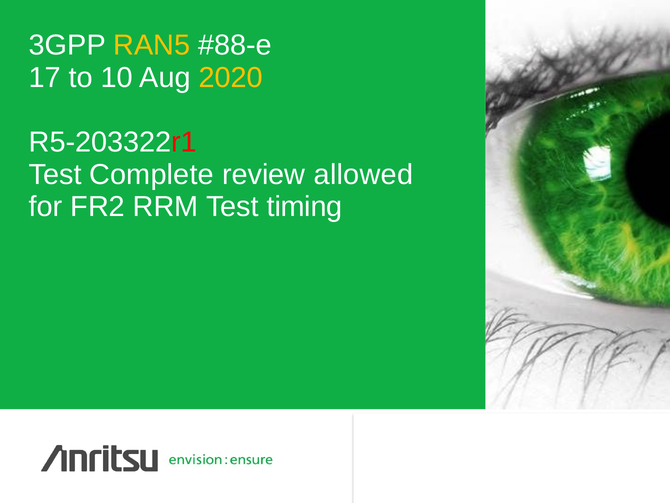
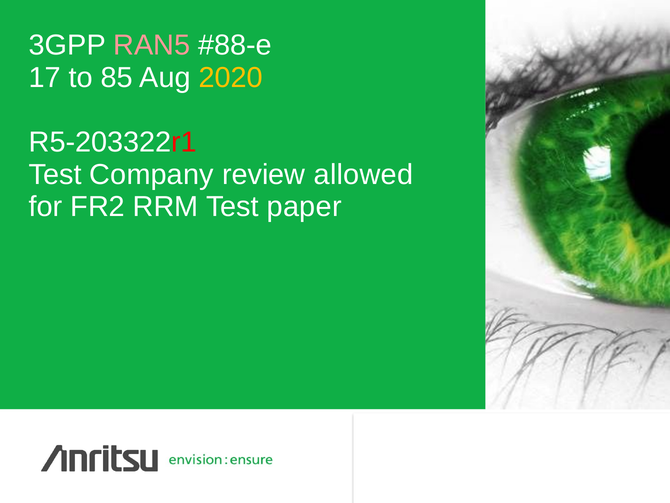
RAN5 colour: yellow -> pink
10: 10 -> 85
Complete: Complete -> Company
timing: timing -> paper
